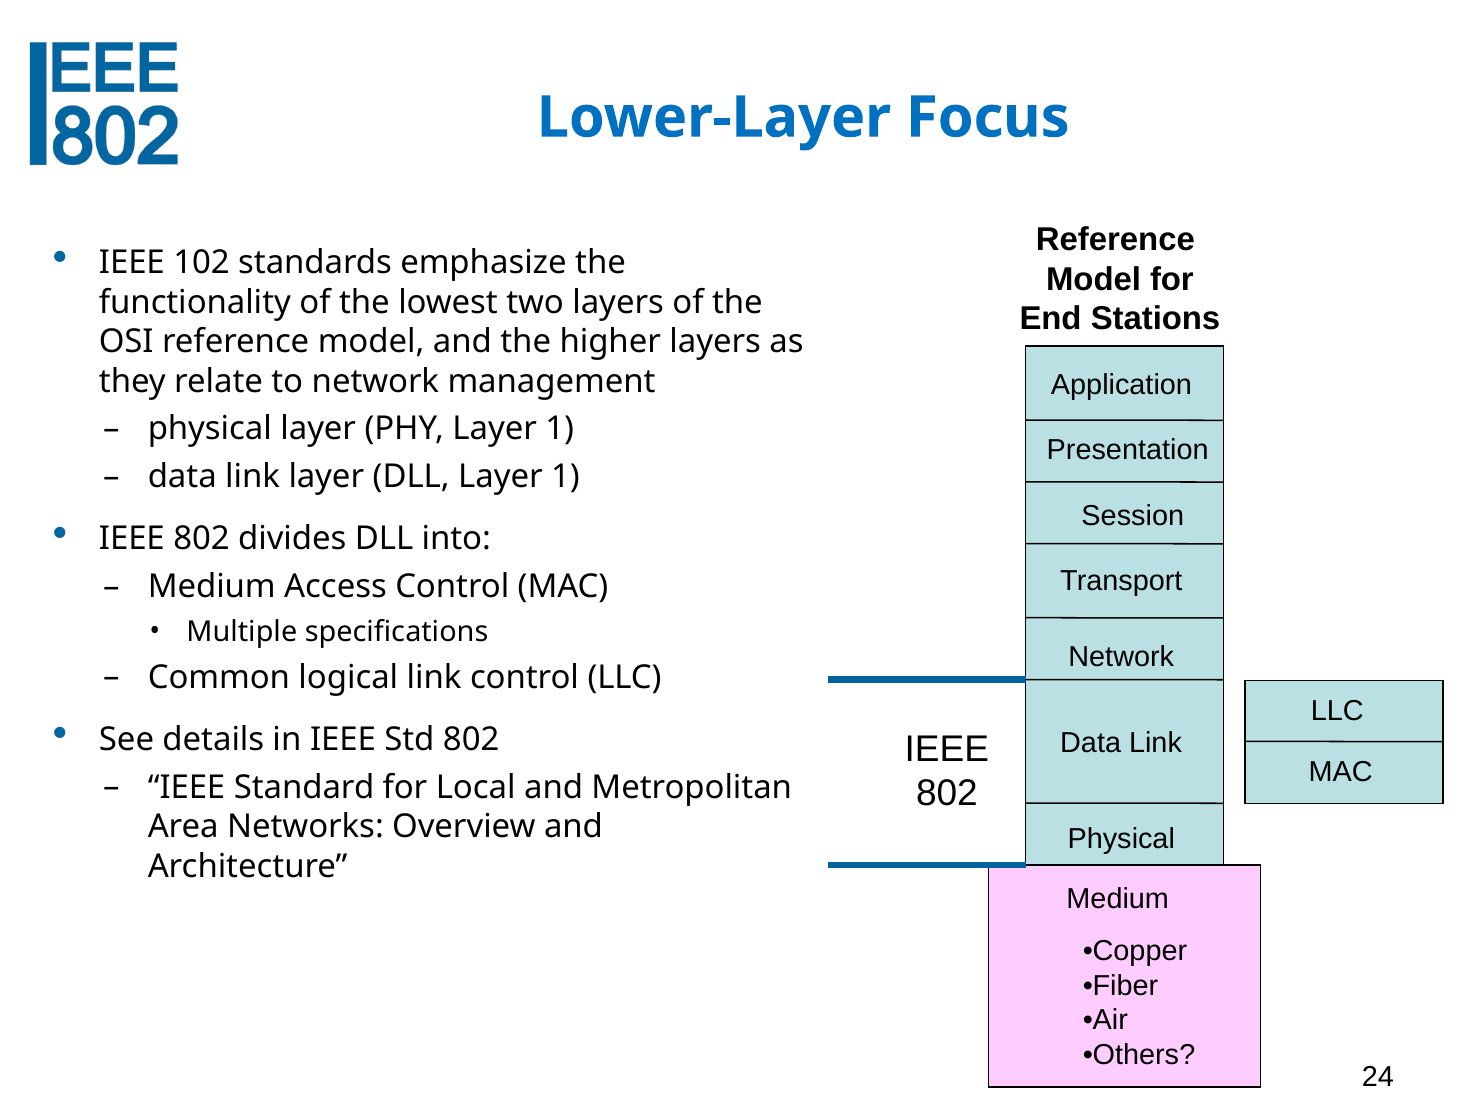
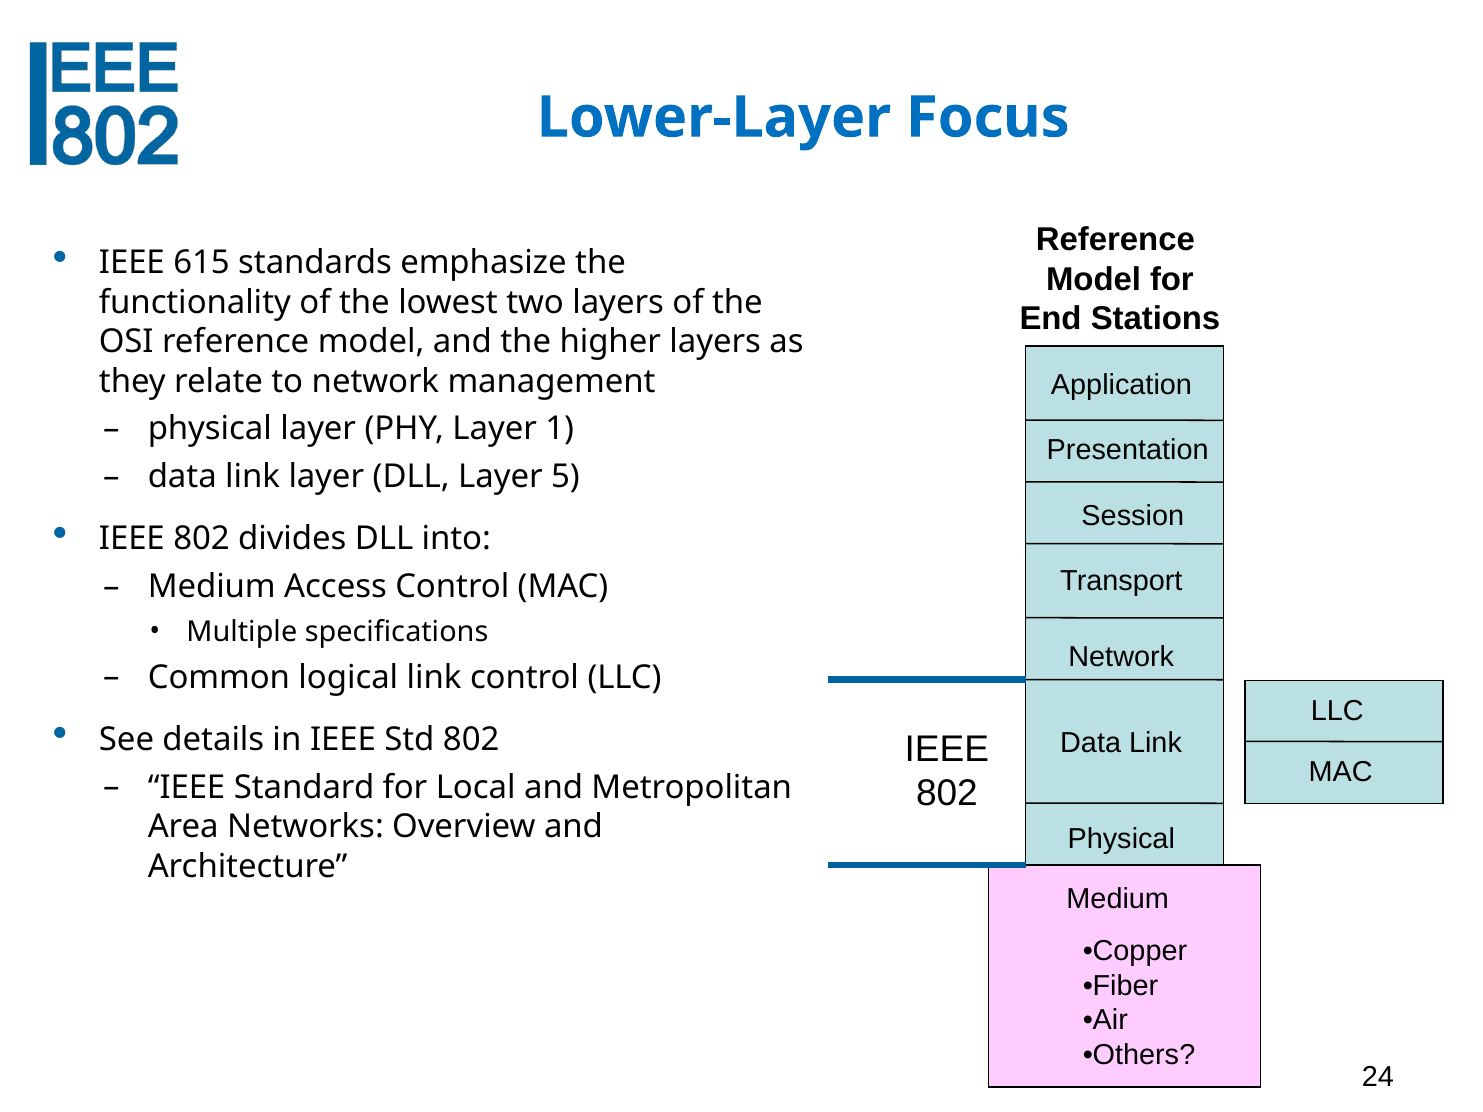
102: 102 -> 615
DLL Layer 1: 1 -> 5
